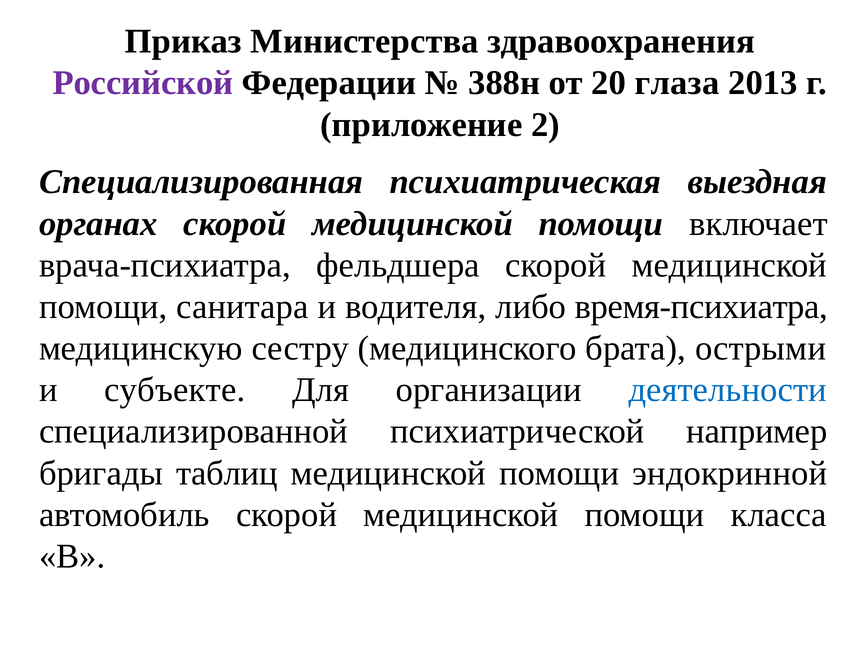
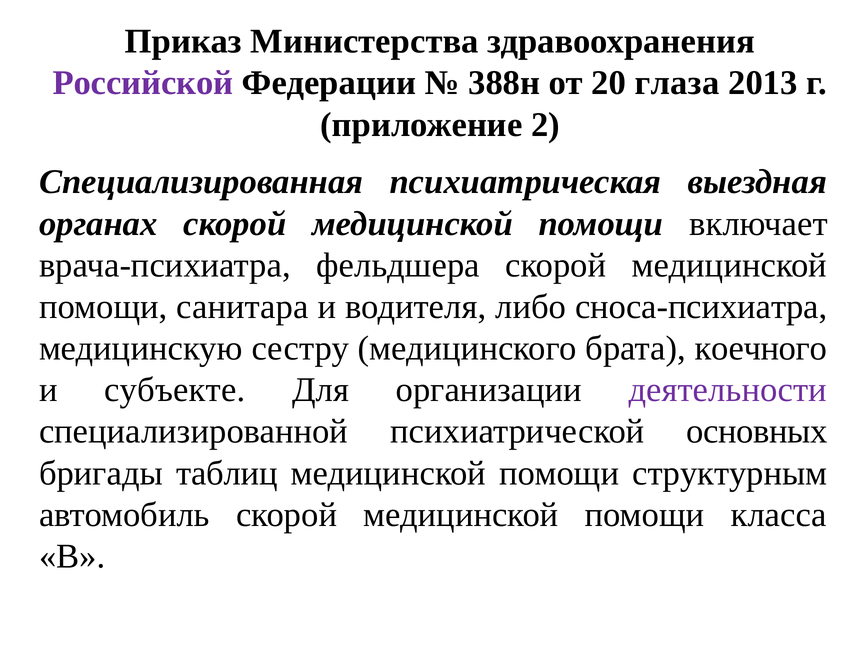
время-психиатра: время-психиатра -> сноса-психиатра
острыми: острыми -> коечного
деятельности colour: blue -> purple
например: например -> основных
эндокринной: эндокринной -> структурным
